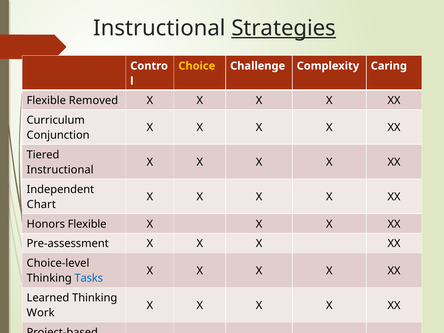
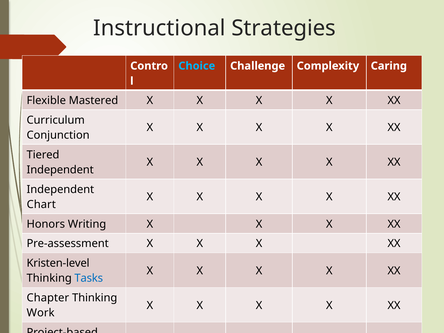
Strategies underline: present -> none
Choice colour: yellow -> light blue
Removed: Removed -> Mastered
Instructional at (60, 170): Instructional -> Independent
Honors Flexible: Flexible -> Writing
Choice-level: Choice-level -> Kristen-level
Learned: Learned -> Chapter
